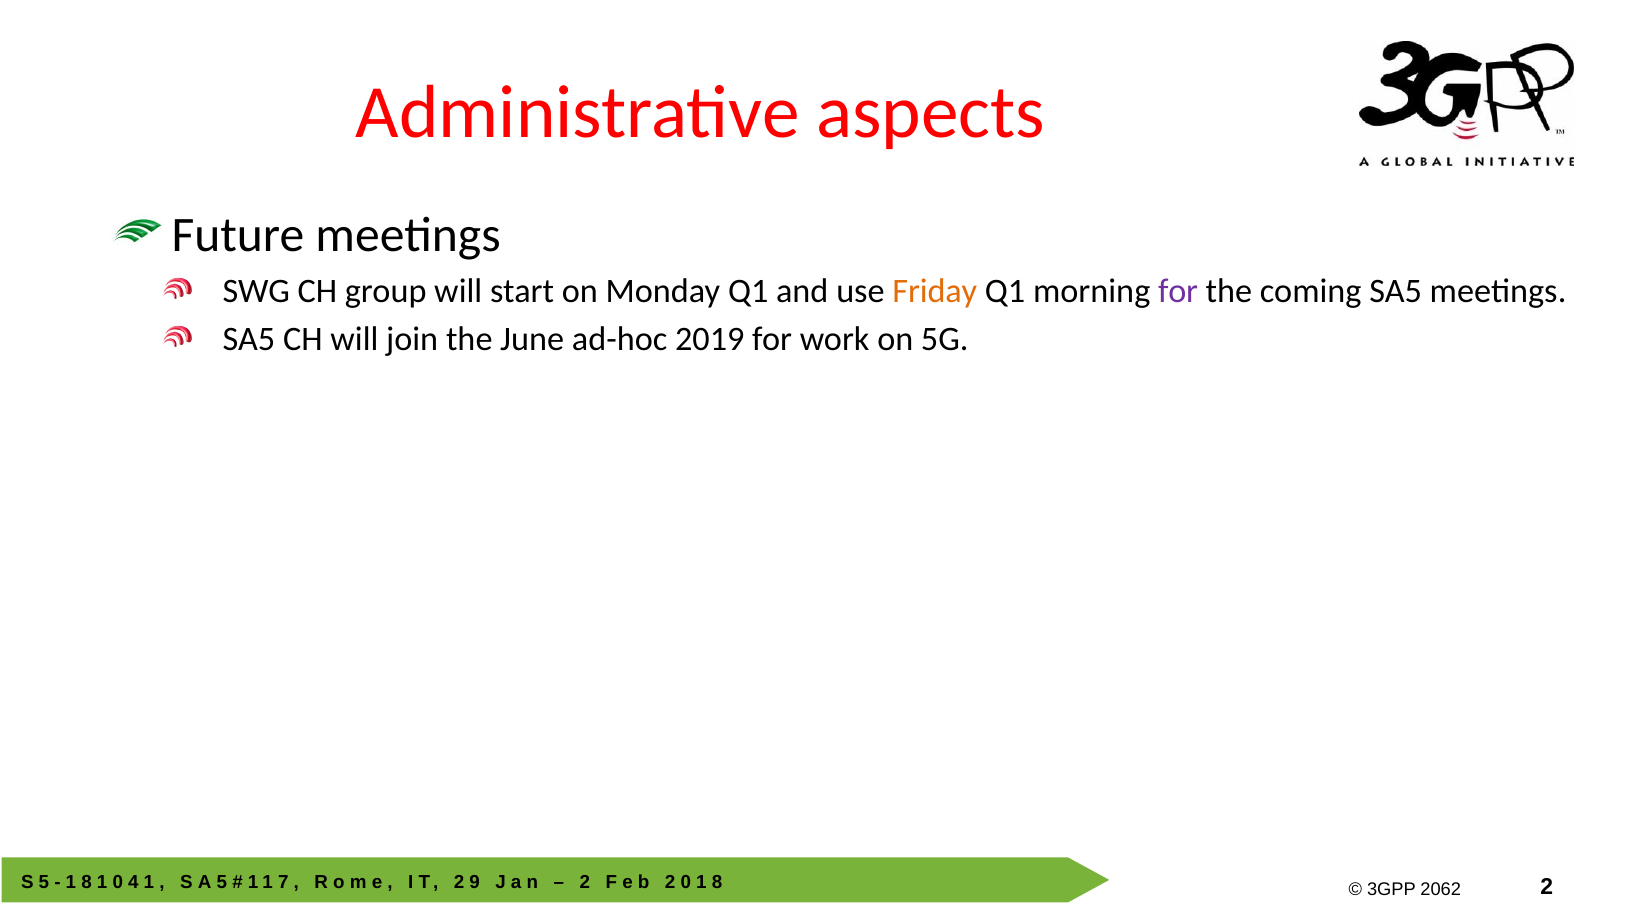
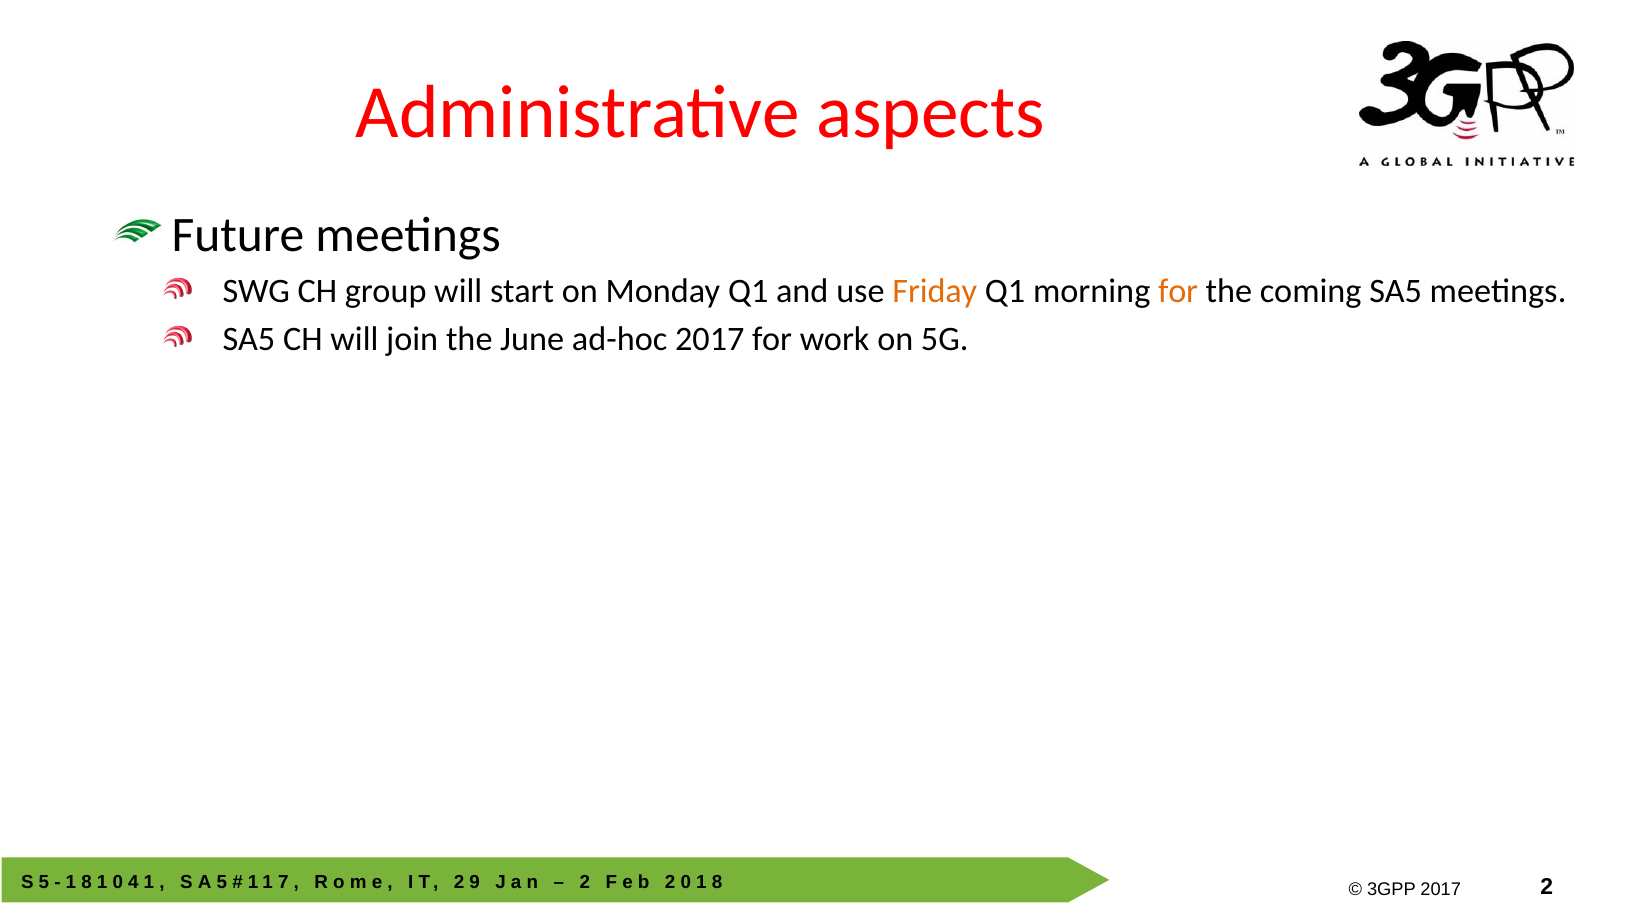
for at (1178, 291) colour: purple -> orange
ad-hoc 2019: 2019 -> 2017
2062 at (1441, 889): 2062 -> 2017
